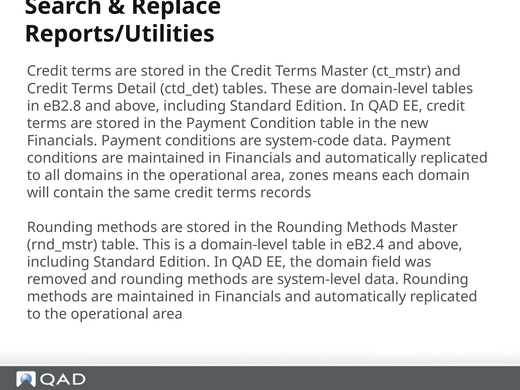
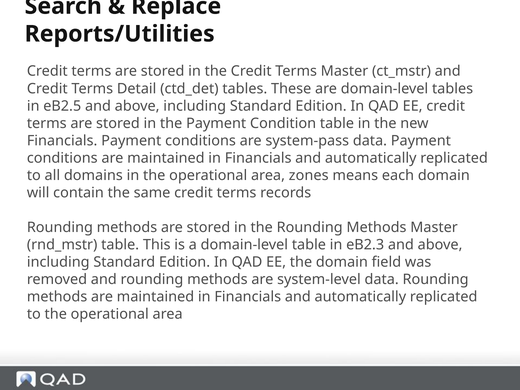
eB2.8: eB2.8 -> eB2.5
system-code: system-code -> system-pass
eB2.4: eB2.4 -> eB2.3
